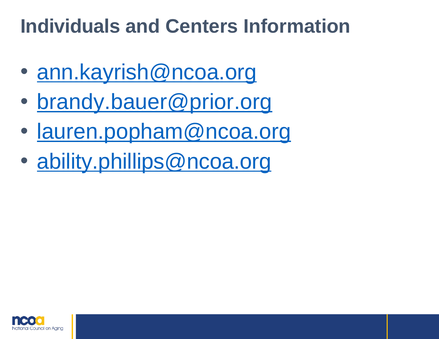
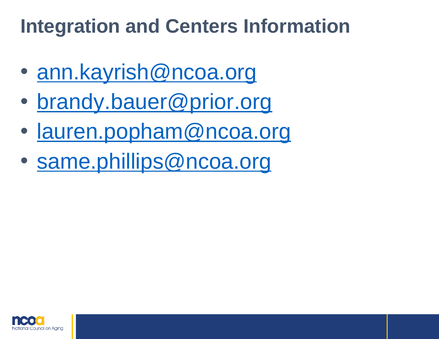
Individuals: Individuals -> Integration
ability.phillips@ncoa.org: ability.phillips@ncoa.org -> same.phillips@ncoa.org
